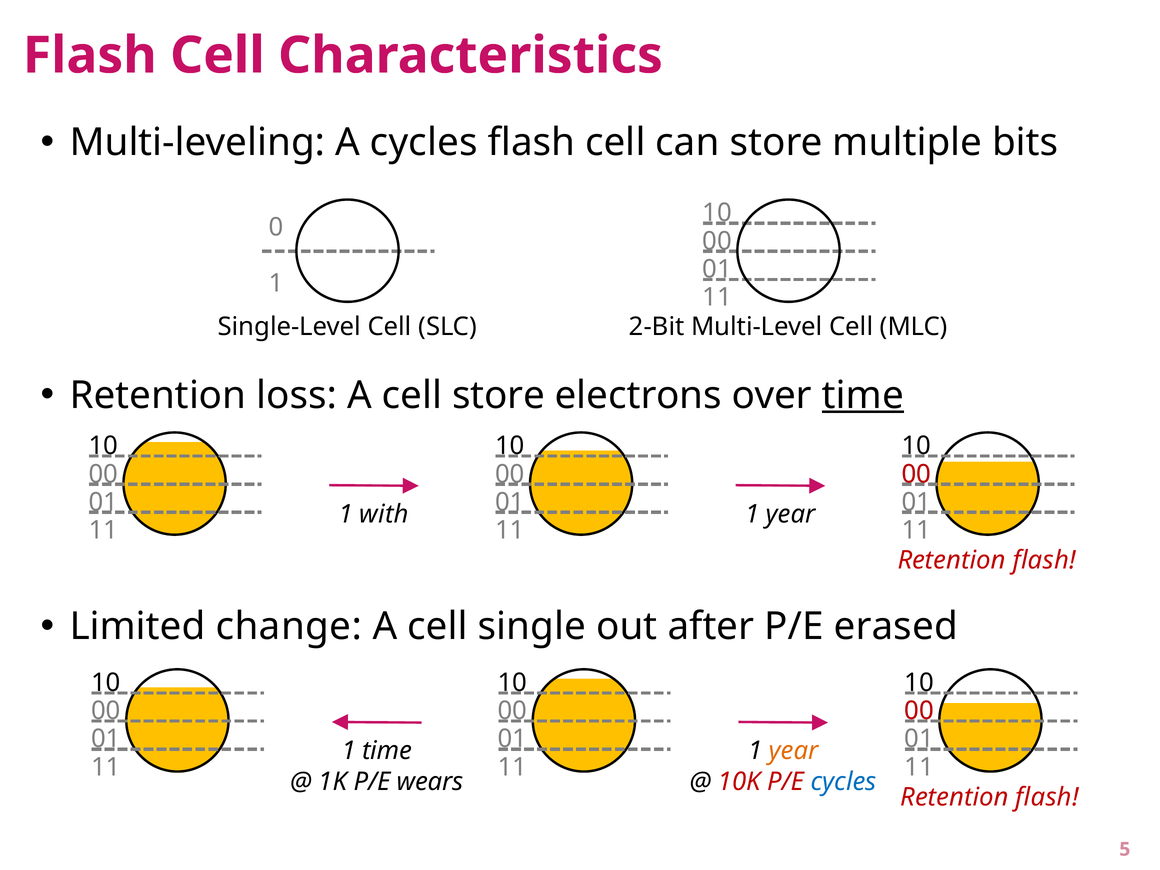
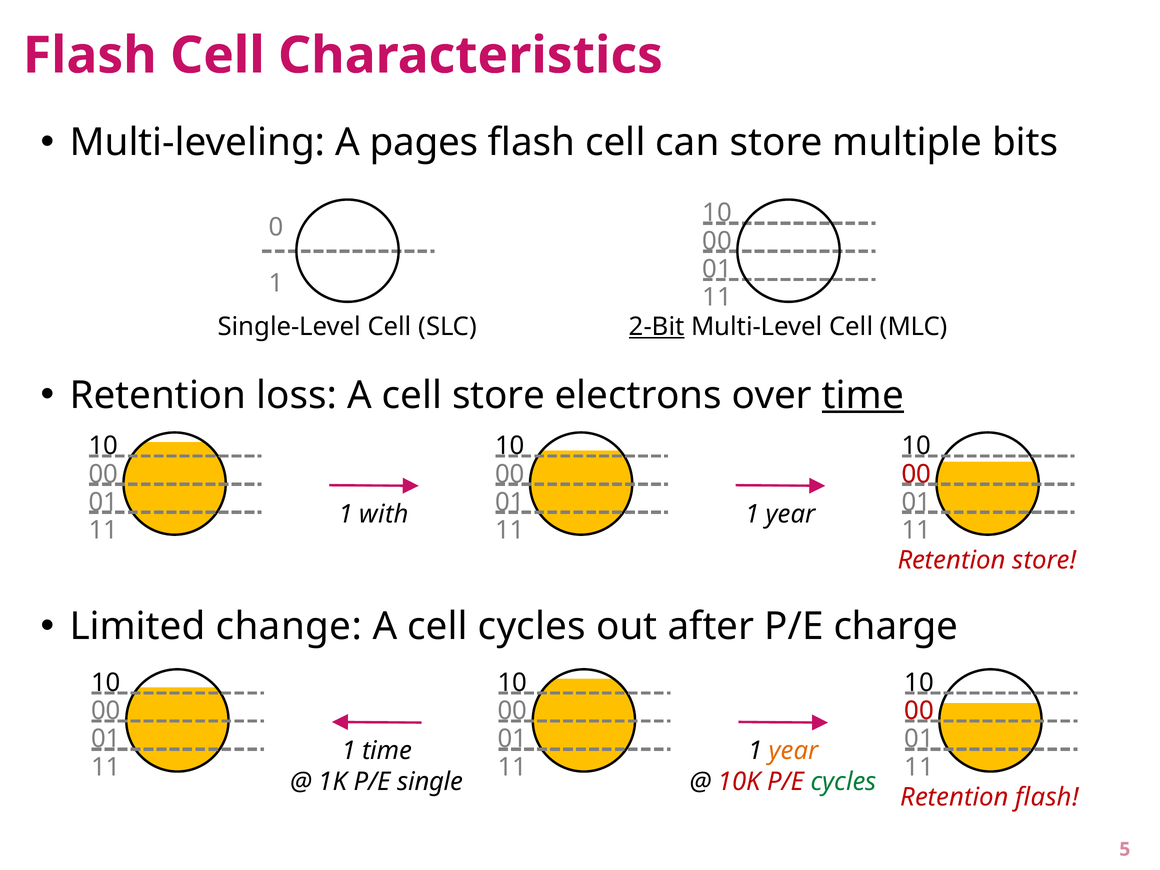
A cycles: cycles -> pages
2-Bit underline: none -> present
flash at (1044, 560): flash -> store
cell single: single -> cycles
erased: erased -> charge
wears: wears -> single
cycles at (844, 782) colour: blue -> green
